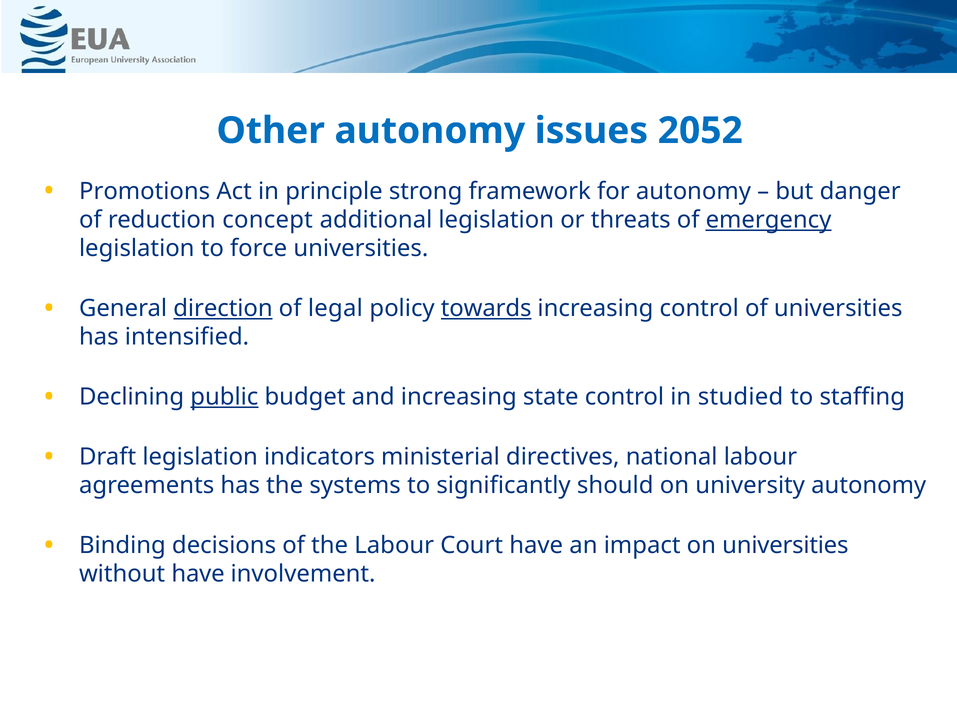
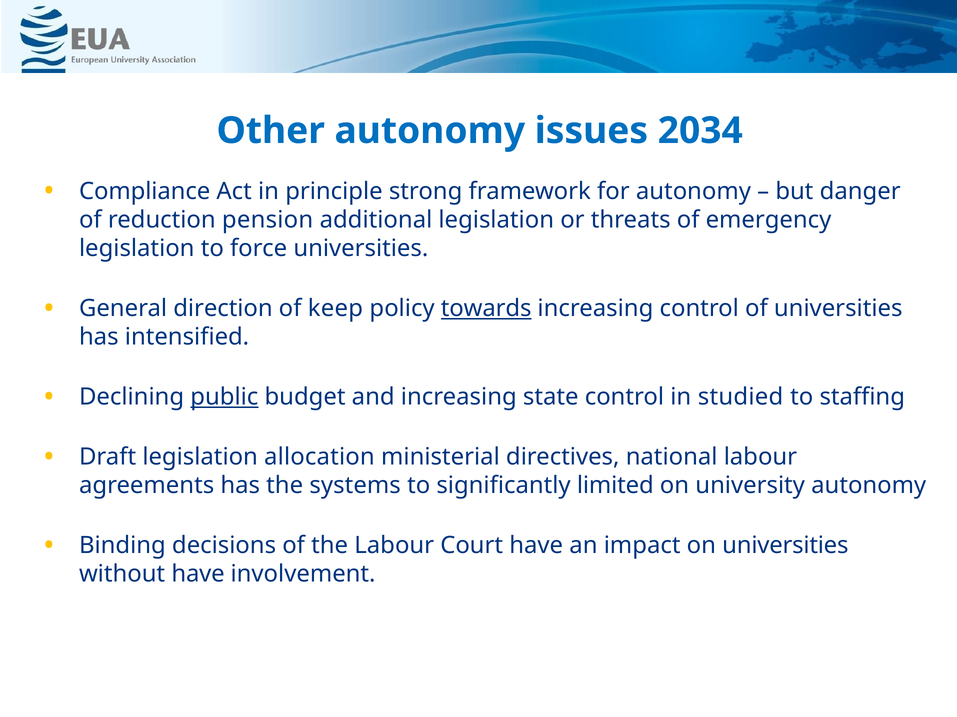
2052: 2052 -> 2034
Promotions: Promotions -> Compliance
concept: concept -> pension
emergency underline: present -> none
direction underline: present -> none
legal: legal -> keep
indicators: indicators -> allocation
should: should -> limited
